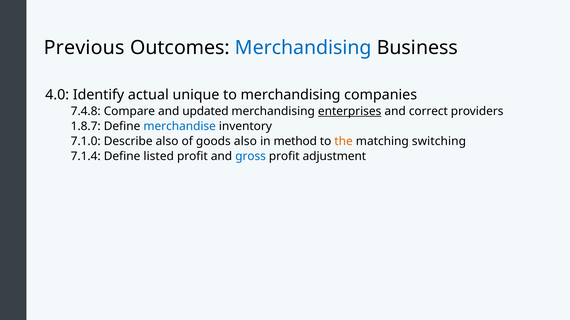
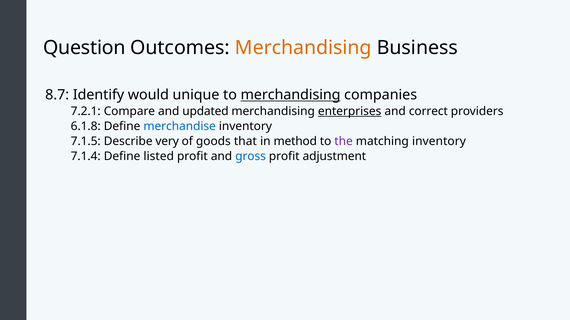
Previous: Previous -> Question
Merchandising at (303, 48) colour: blue -> orange
4.0: 4.0 -> 8.7
actual: actual -> would
merchandising at (291, 95) underline: none -> present
7.4.8: 7.4.8 -> 7.2.1
1.8.7: 1.8.7 -> 6.1.8
7.1.0: 7.1.0 -> 7.1.5
Describe also: also -> very
goods also: also -> that
the colour: orange -> purple
matching switching: switching -> inventory
